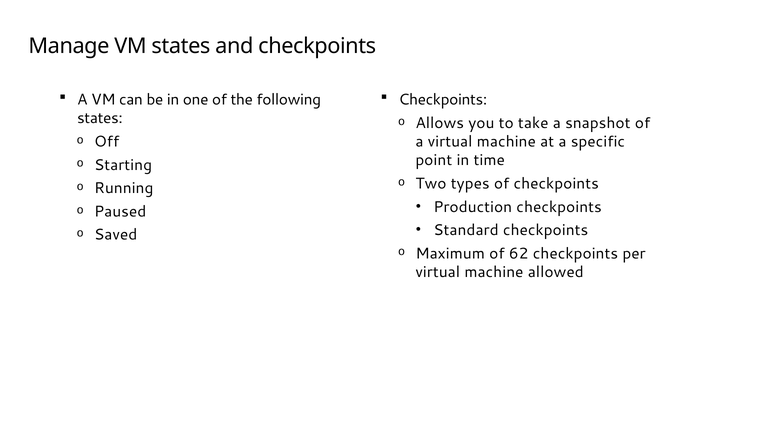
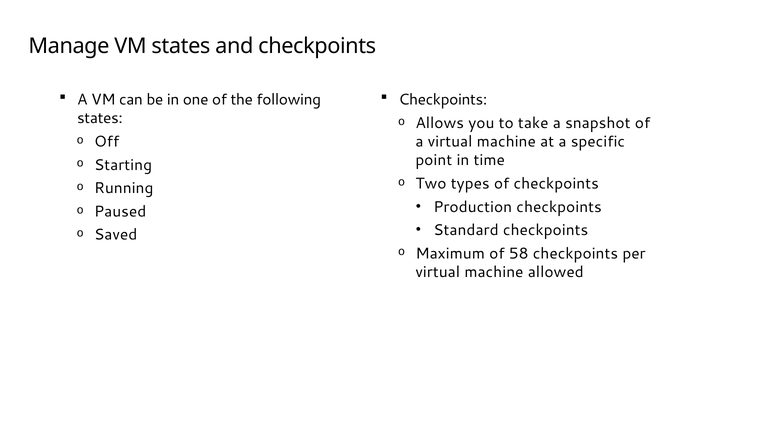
62: 62 -> 58
